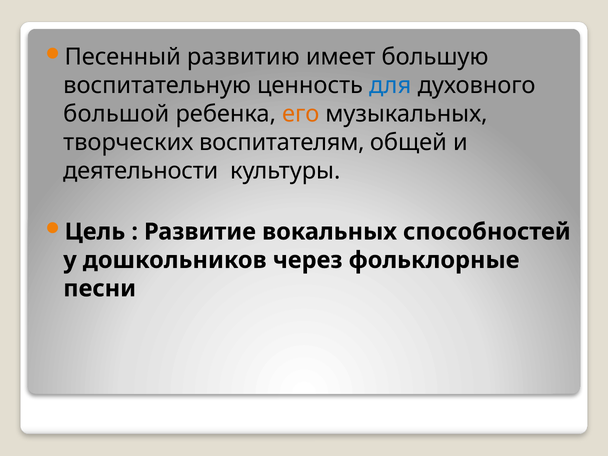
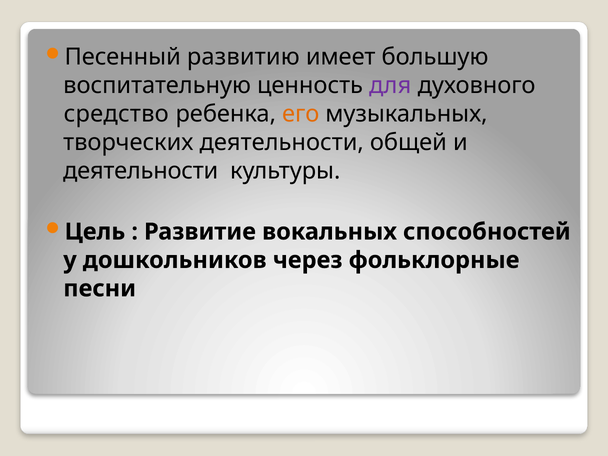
для colour: blue -> purple
большой: большой -> средство
творческих воспитателям: воспитателям -> деятельности
